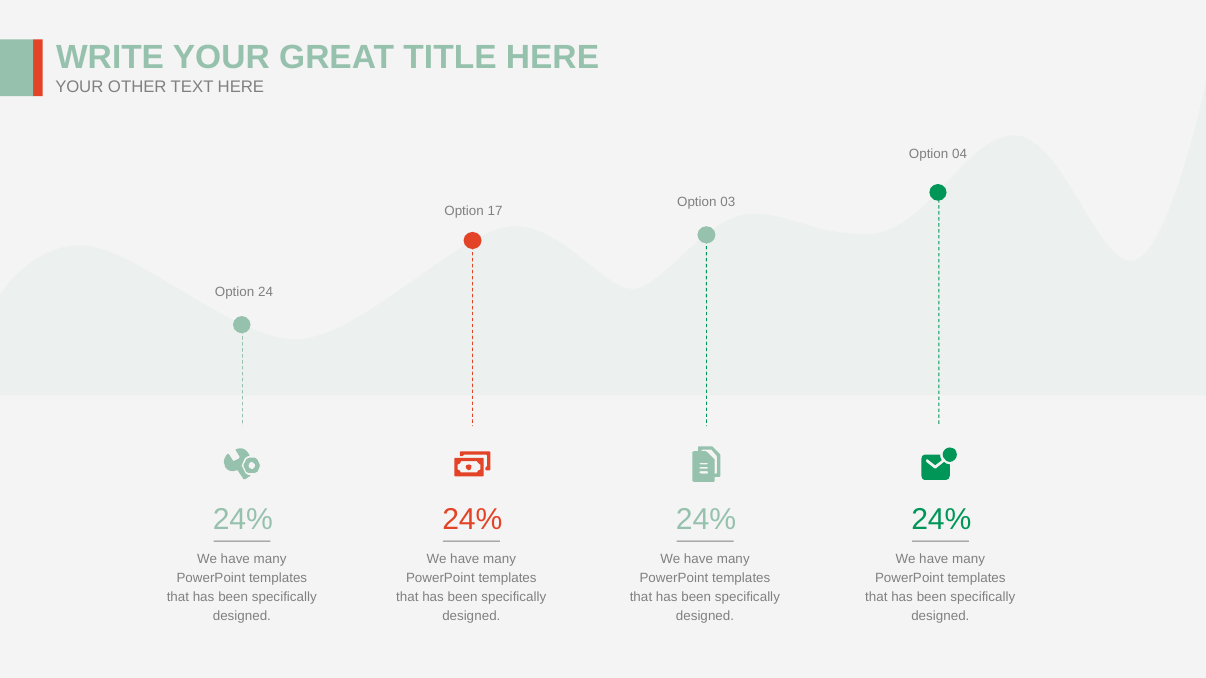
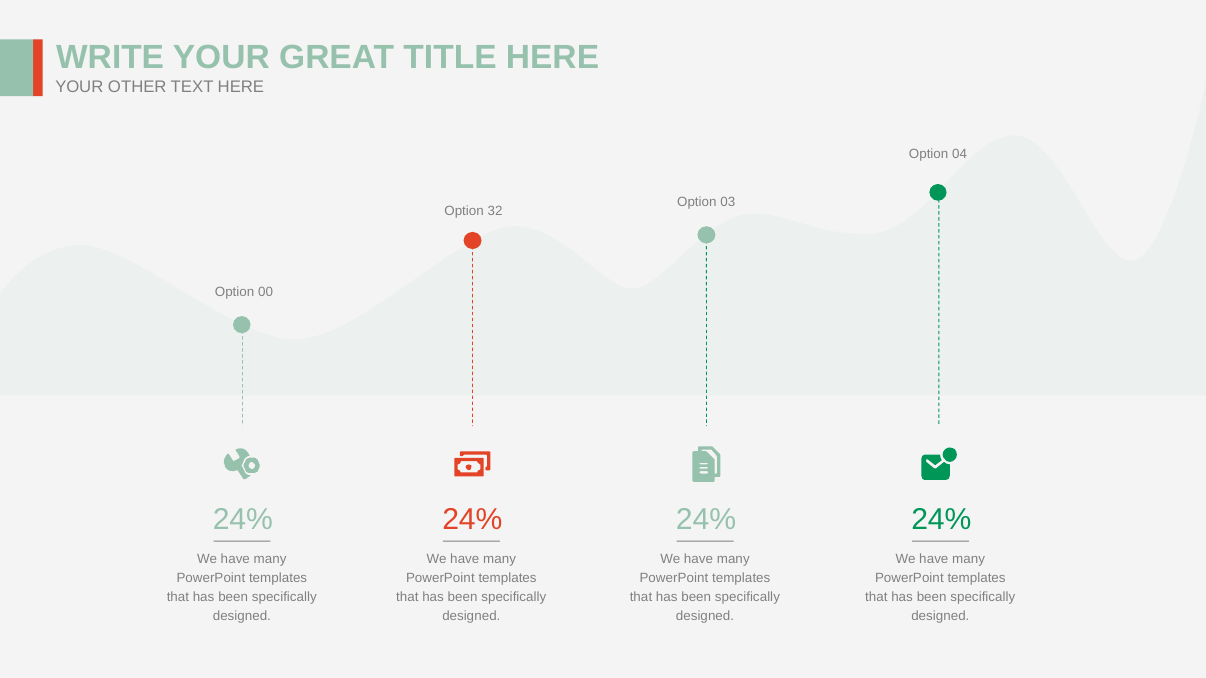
17: 17 -> 32
24: 24 -> 00
